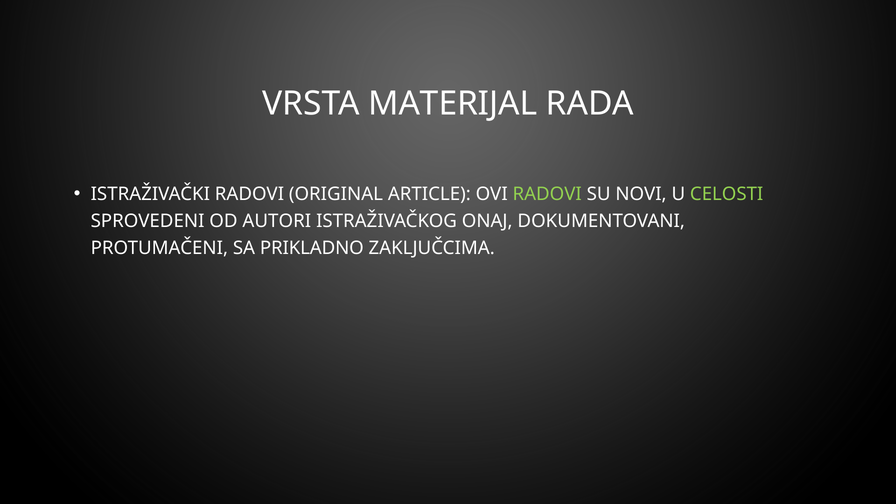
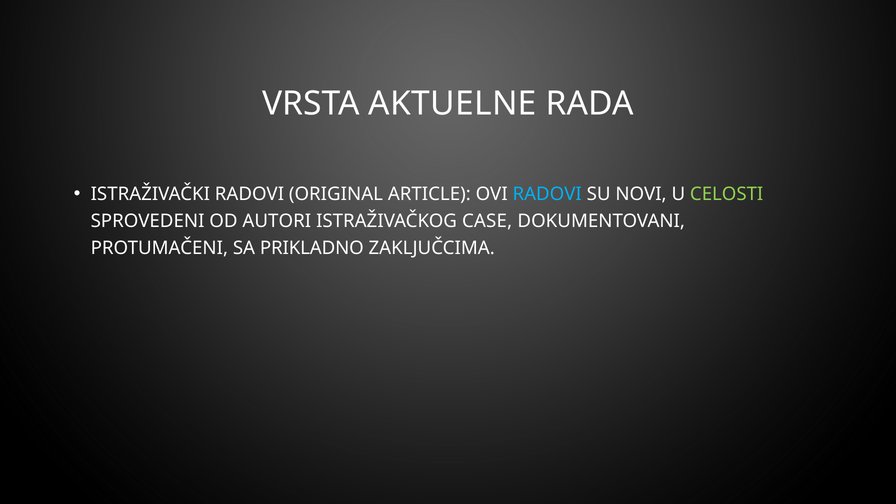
MATERIJAL: MATERIJAL -> AKTUELNE
RADOVI at (547, 194) colour: light green -> light blue
ONAJ: ONAJ -> CASE
